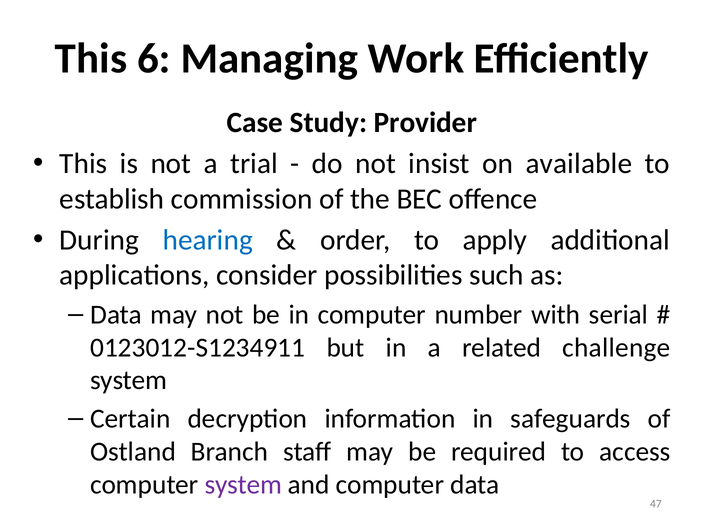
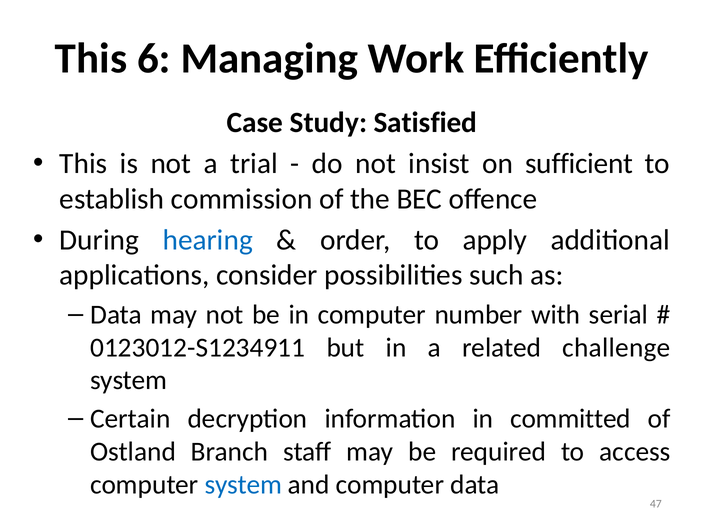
Provider: Provider -> Satisfied
available: available -> sufficient
safeguards: safeguards -> committed
system at (243, 485) colour: purple -> blue
